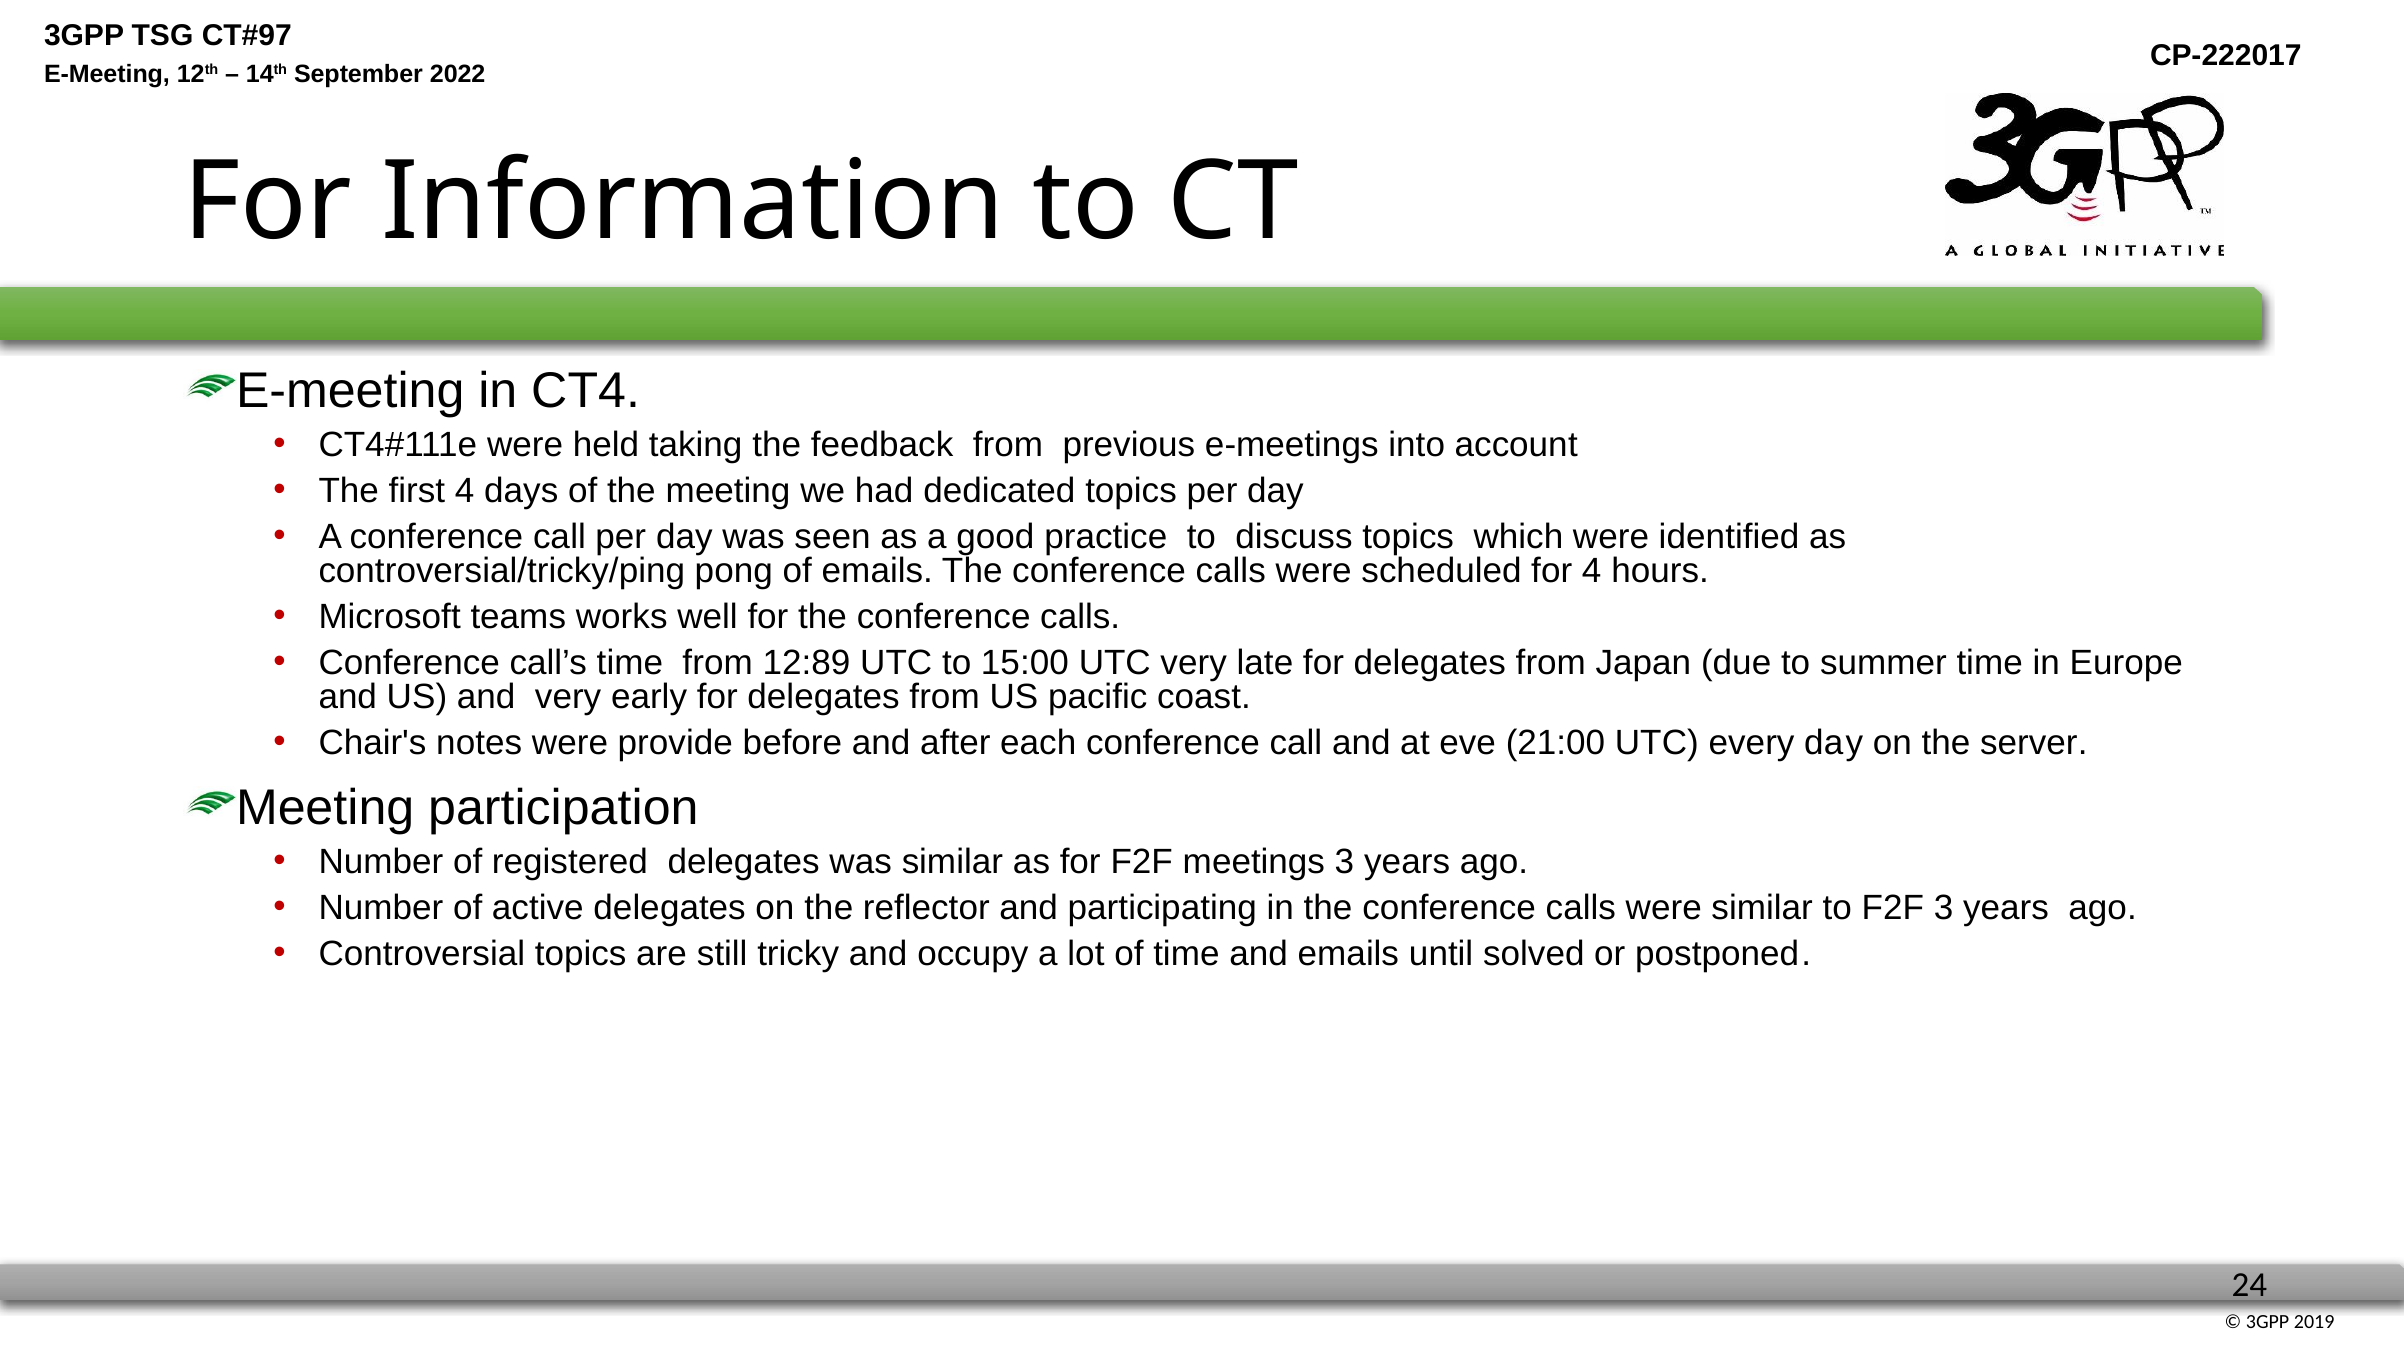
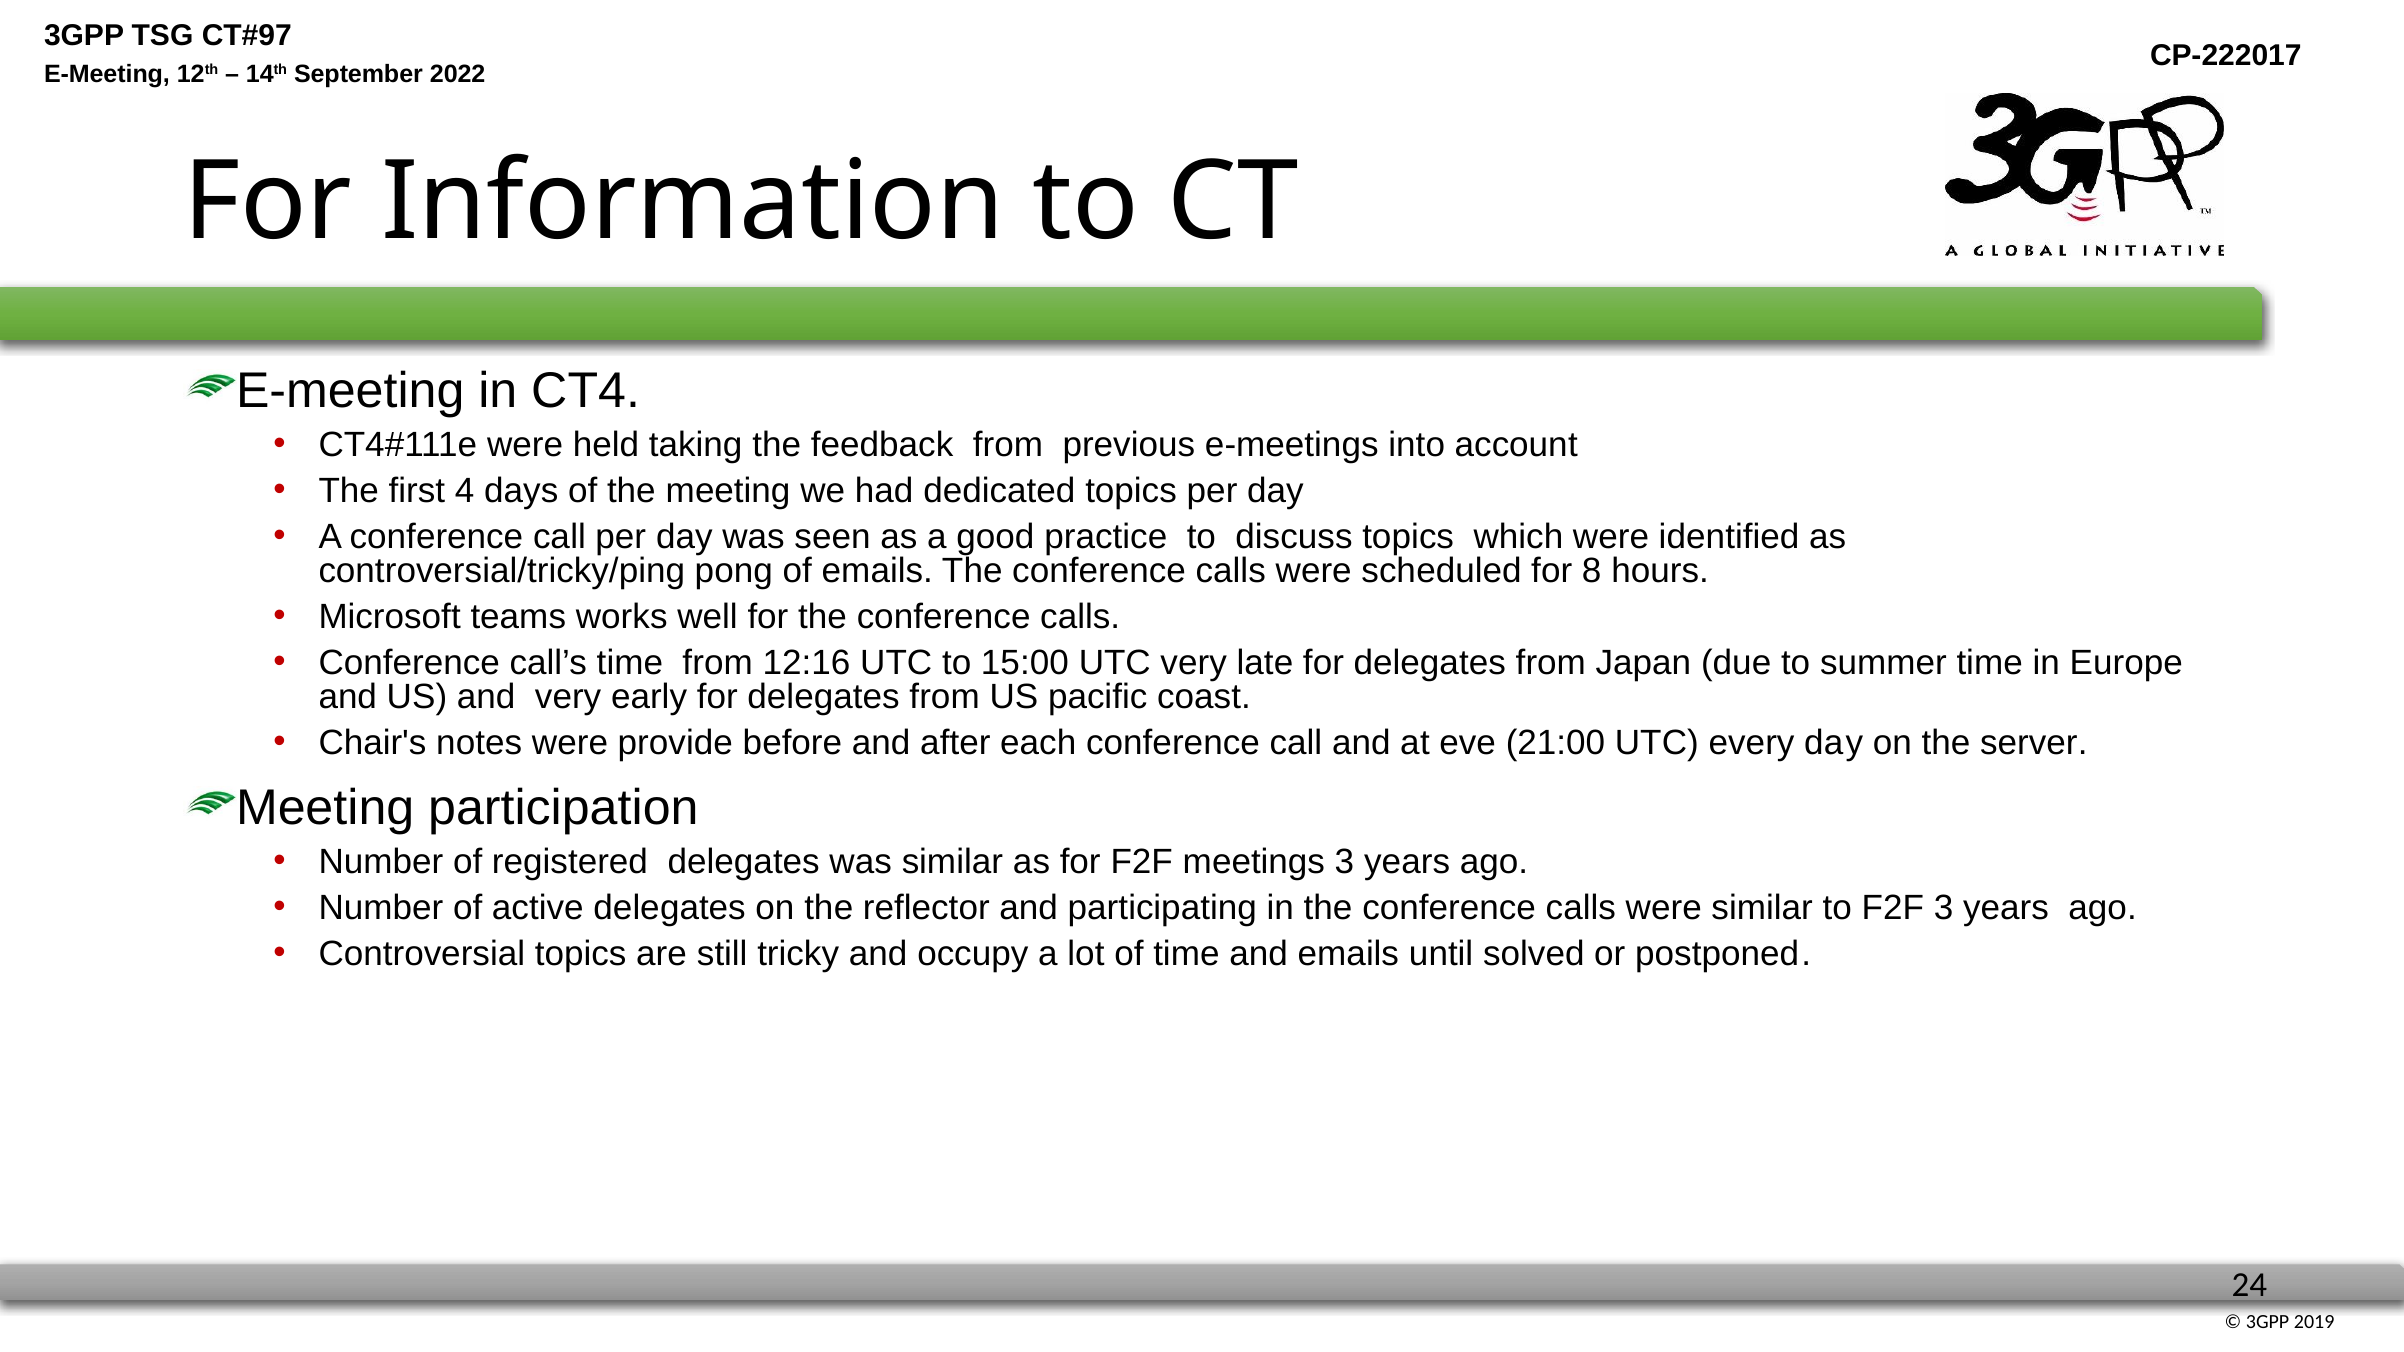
for 4: 4 -> 8
12:89: 12:89 -> 12:16
